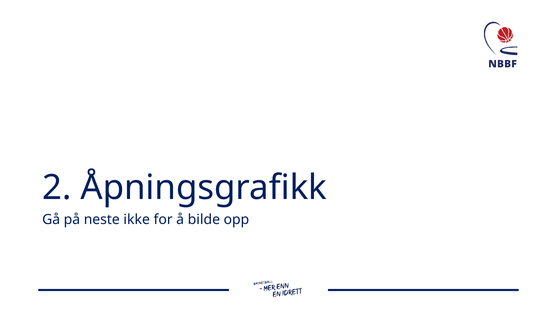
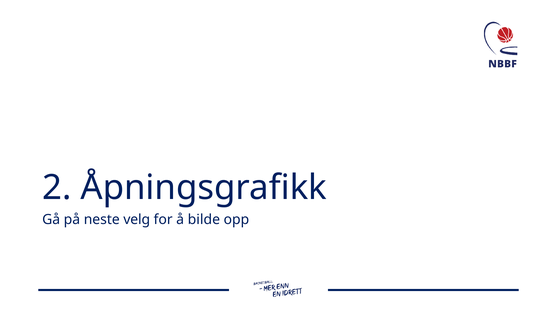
ikke: ikke -> velg
